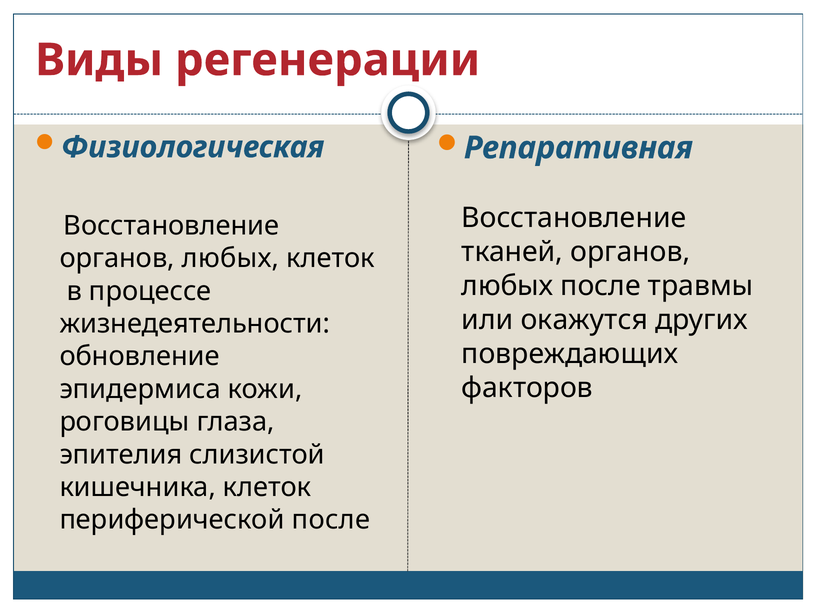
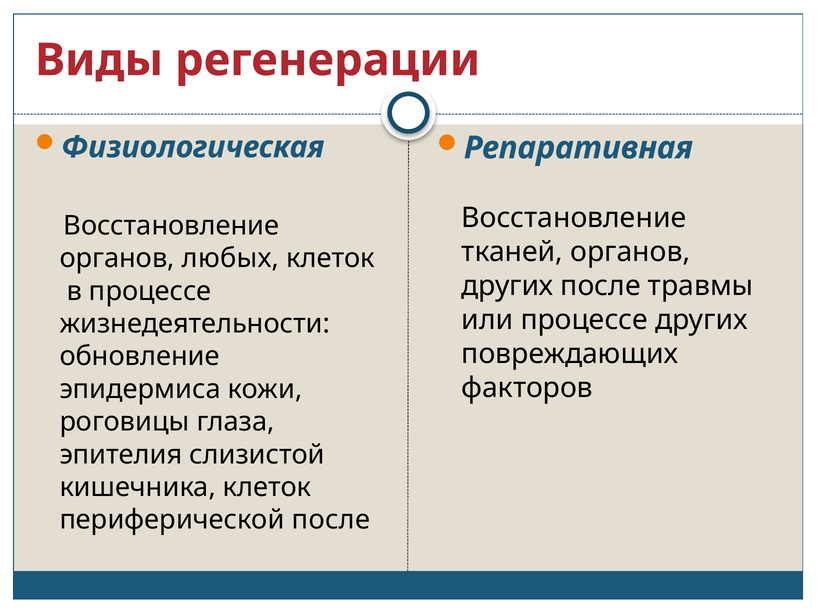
любых at (507, 286): любых -> других
или окажутся: окажутся -> процессе
